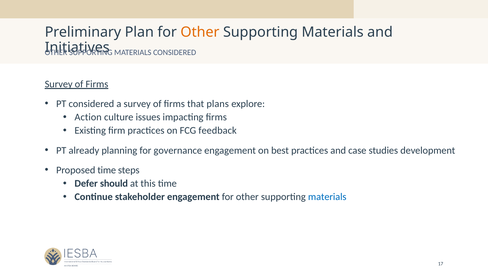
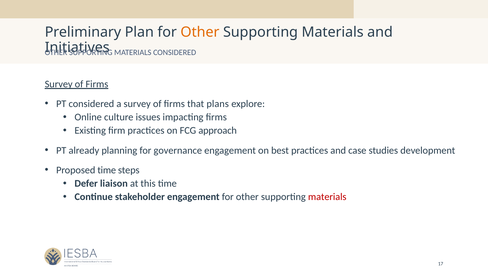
Action: Action -> Online
feedback: feedback -> approach
should: should -> liaison
materials at (327, 197) colour: blue -> red
